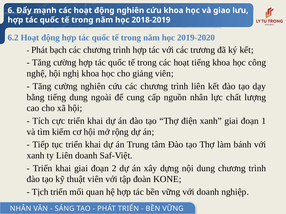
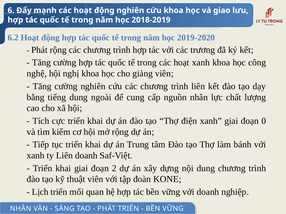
Phát bạch: bạch -> rộng
hoạt tiếng: tiếng -> xanh
1: 1 -> 0
Tịch: Tịch -> Lịch
